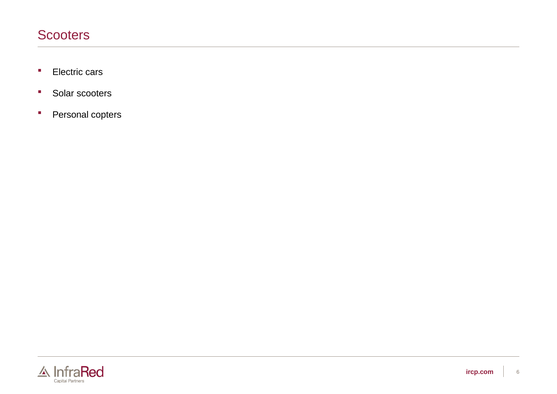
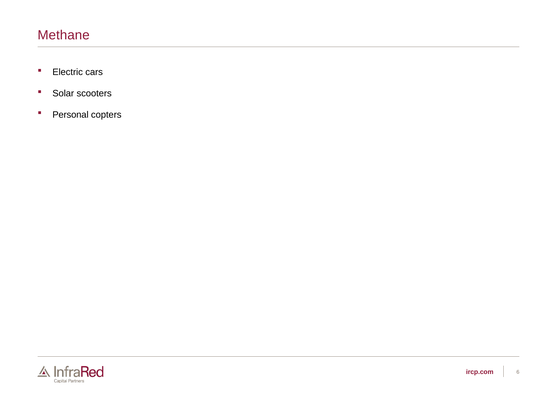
Scooters at (64, 35): Scooters -> Methane
